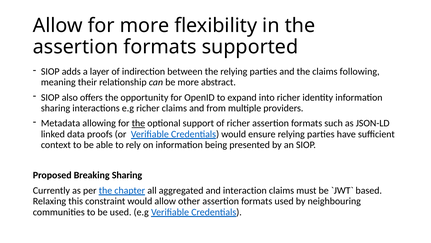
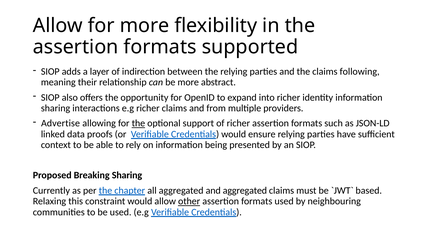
Metadata: Metadata -> Advertise
and interaction: interaction -> aggregated
other underline: none -> present
